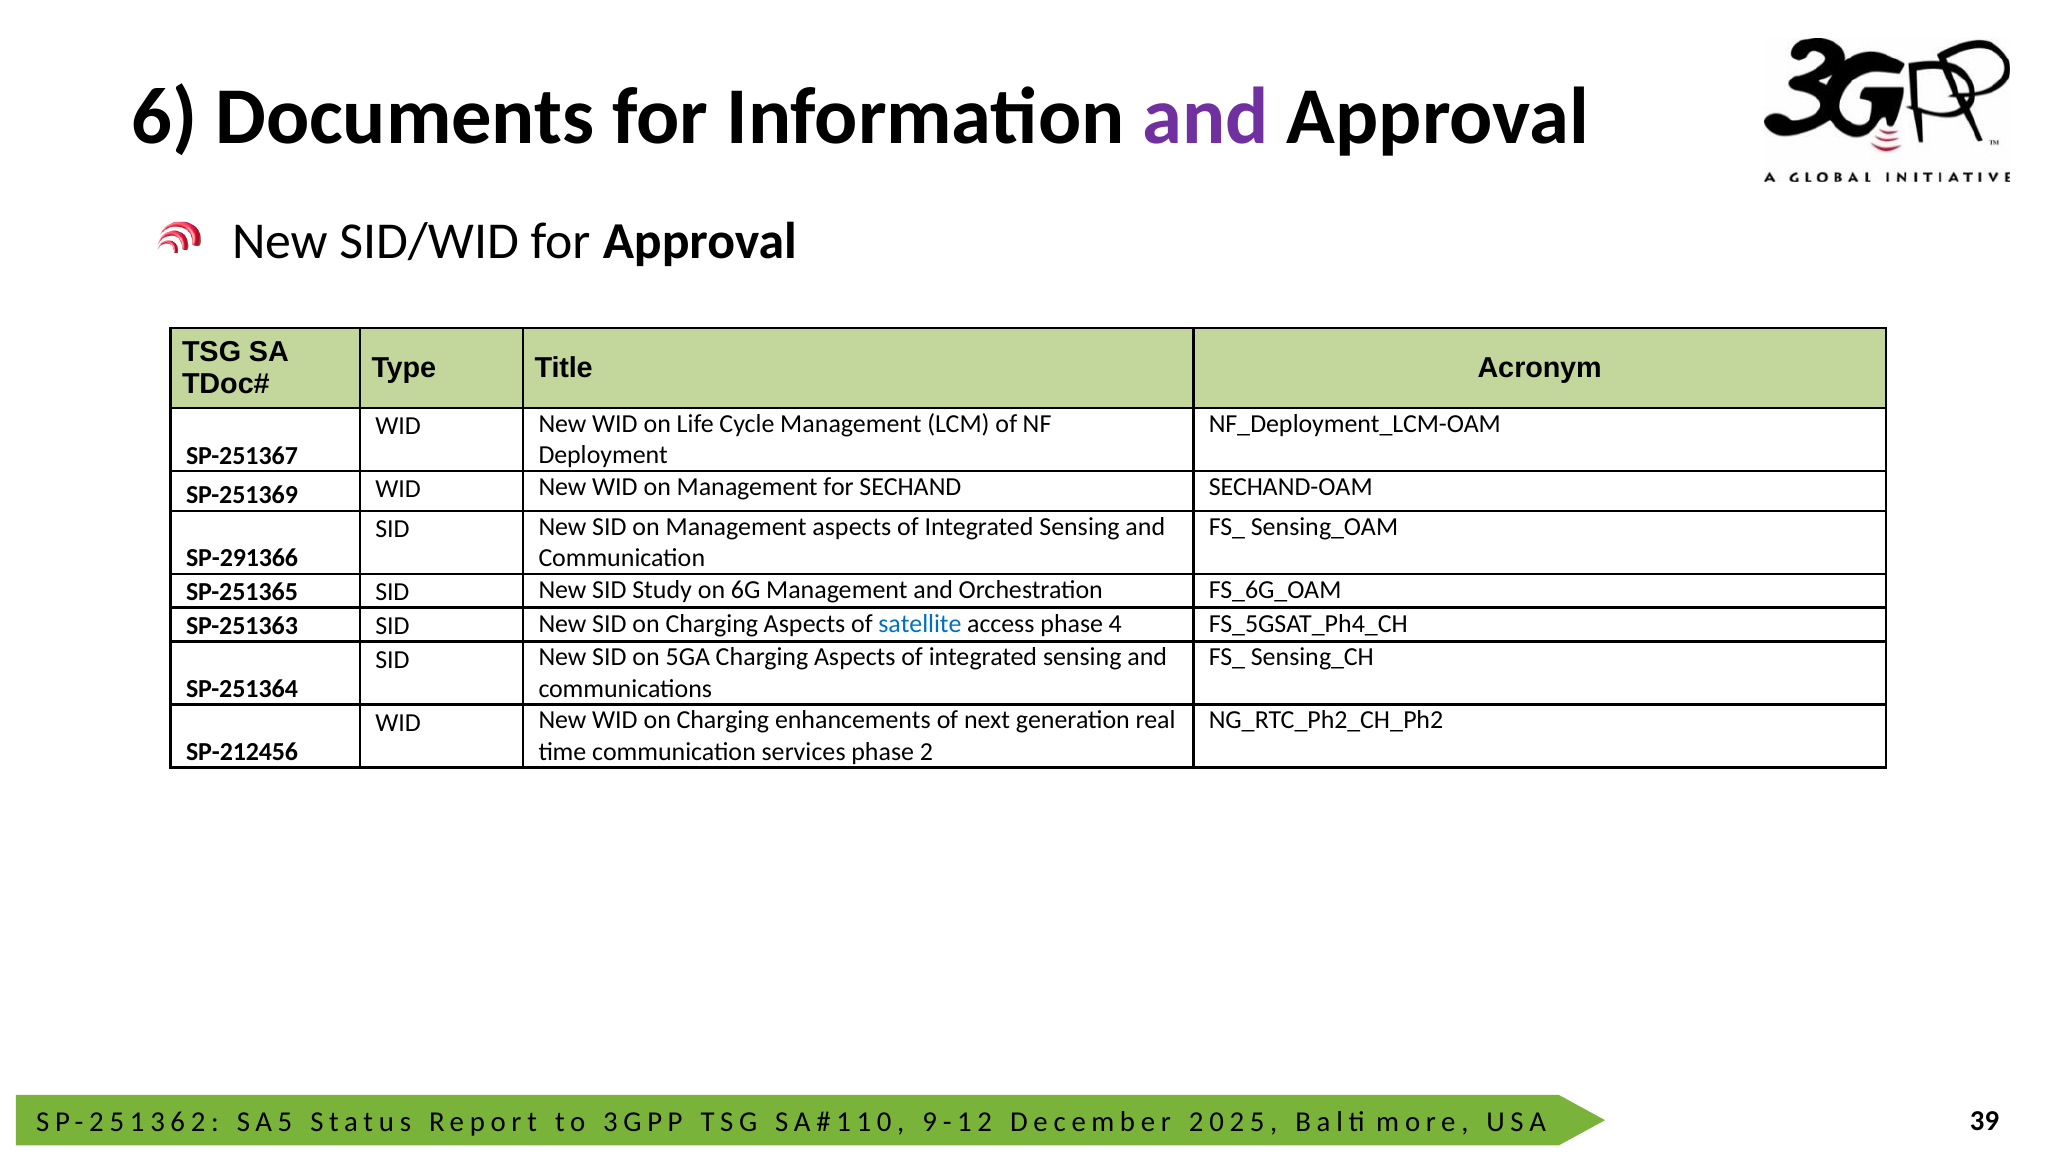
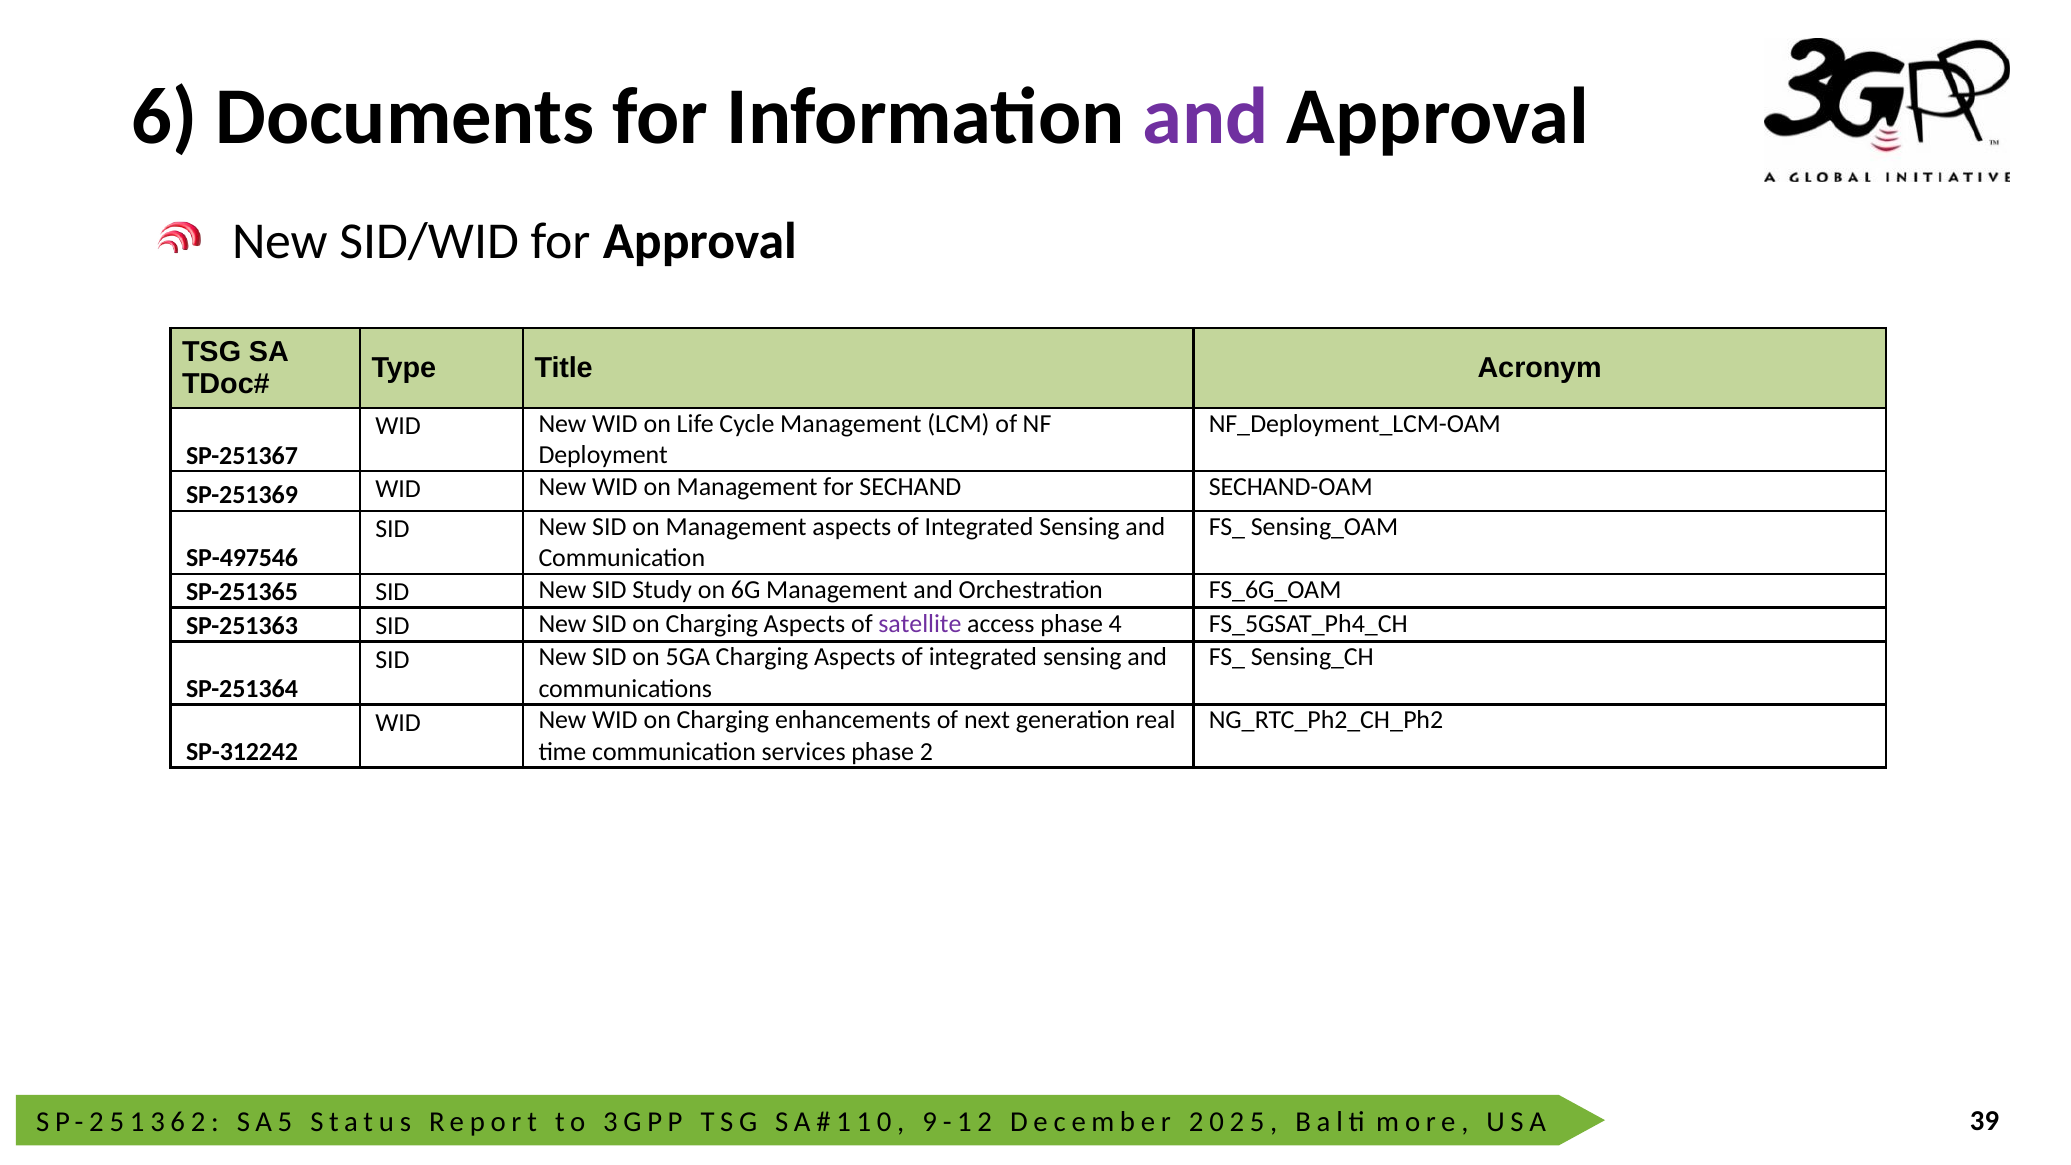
SP-291366: SP-291366 -> SP-497546
satellite colour: blue -> purple
SP-212456: SP-212456 -> SP-312242
